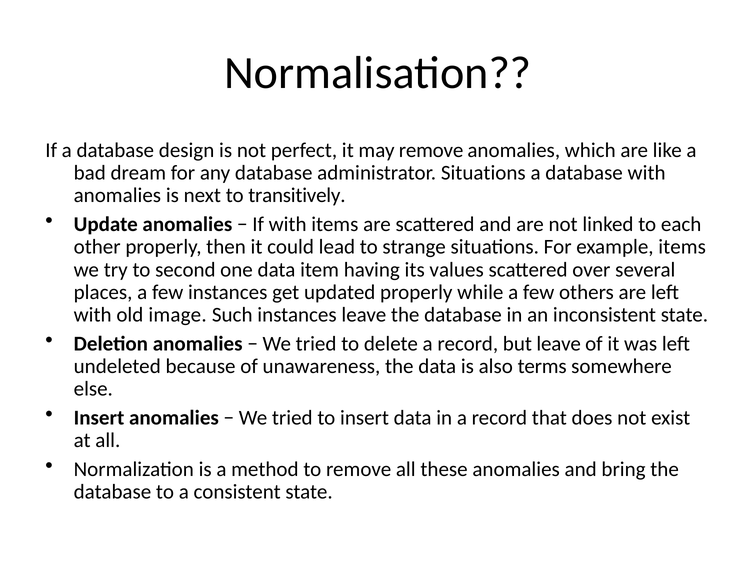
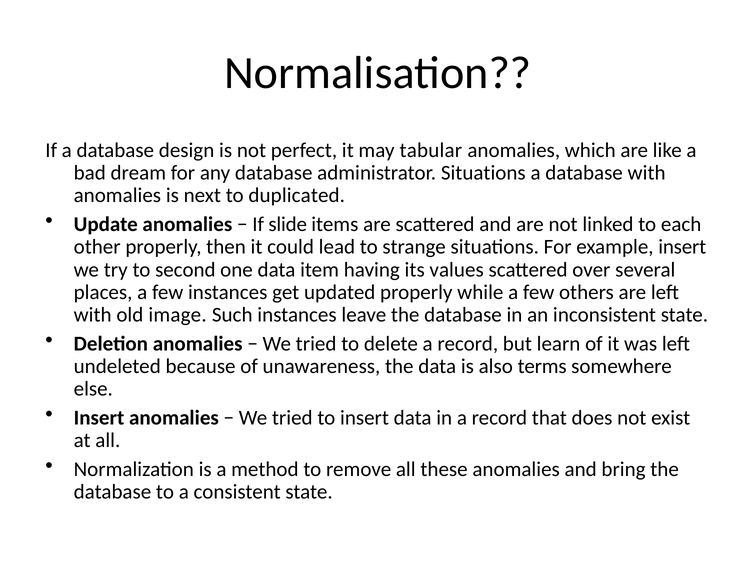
may remove: remove -> tabular
transitively: transitively -> duplicated
If with: with -> slide
example items: items -> insert
but leave: leave -> learn
